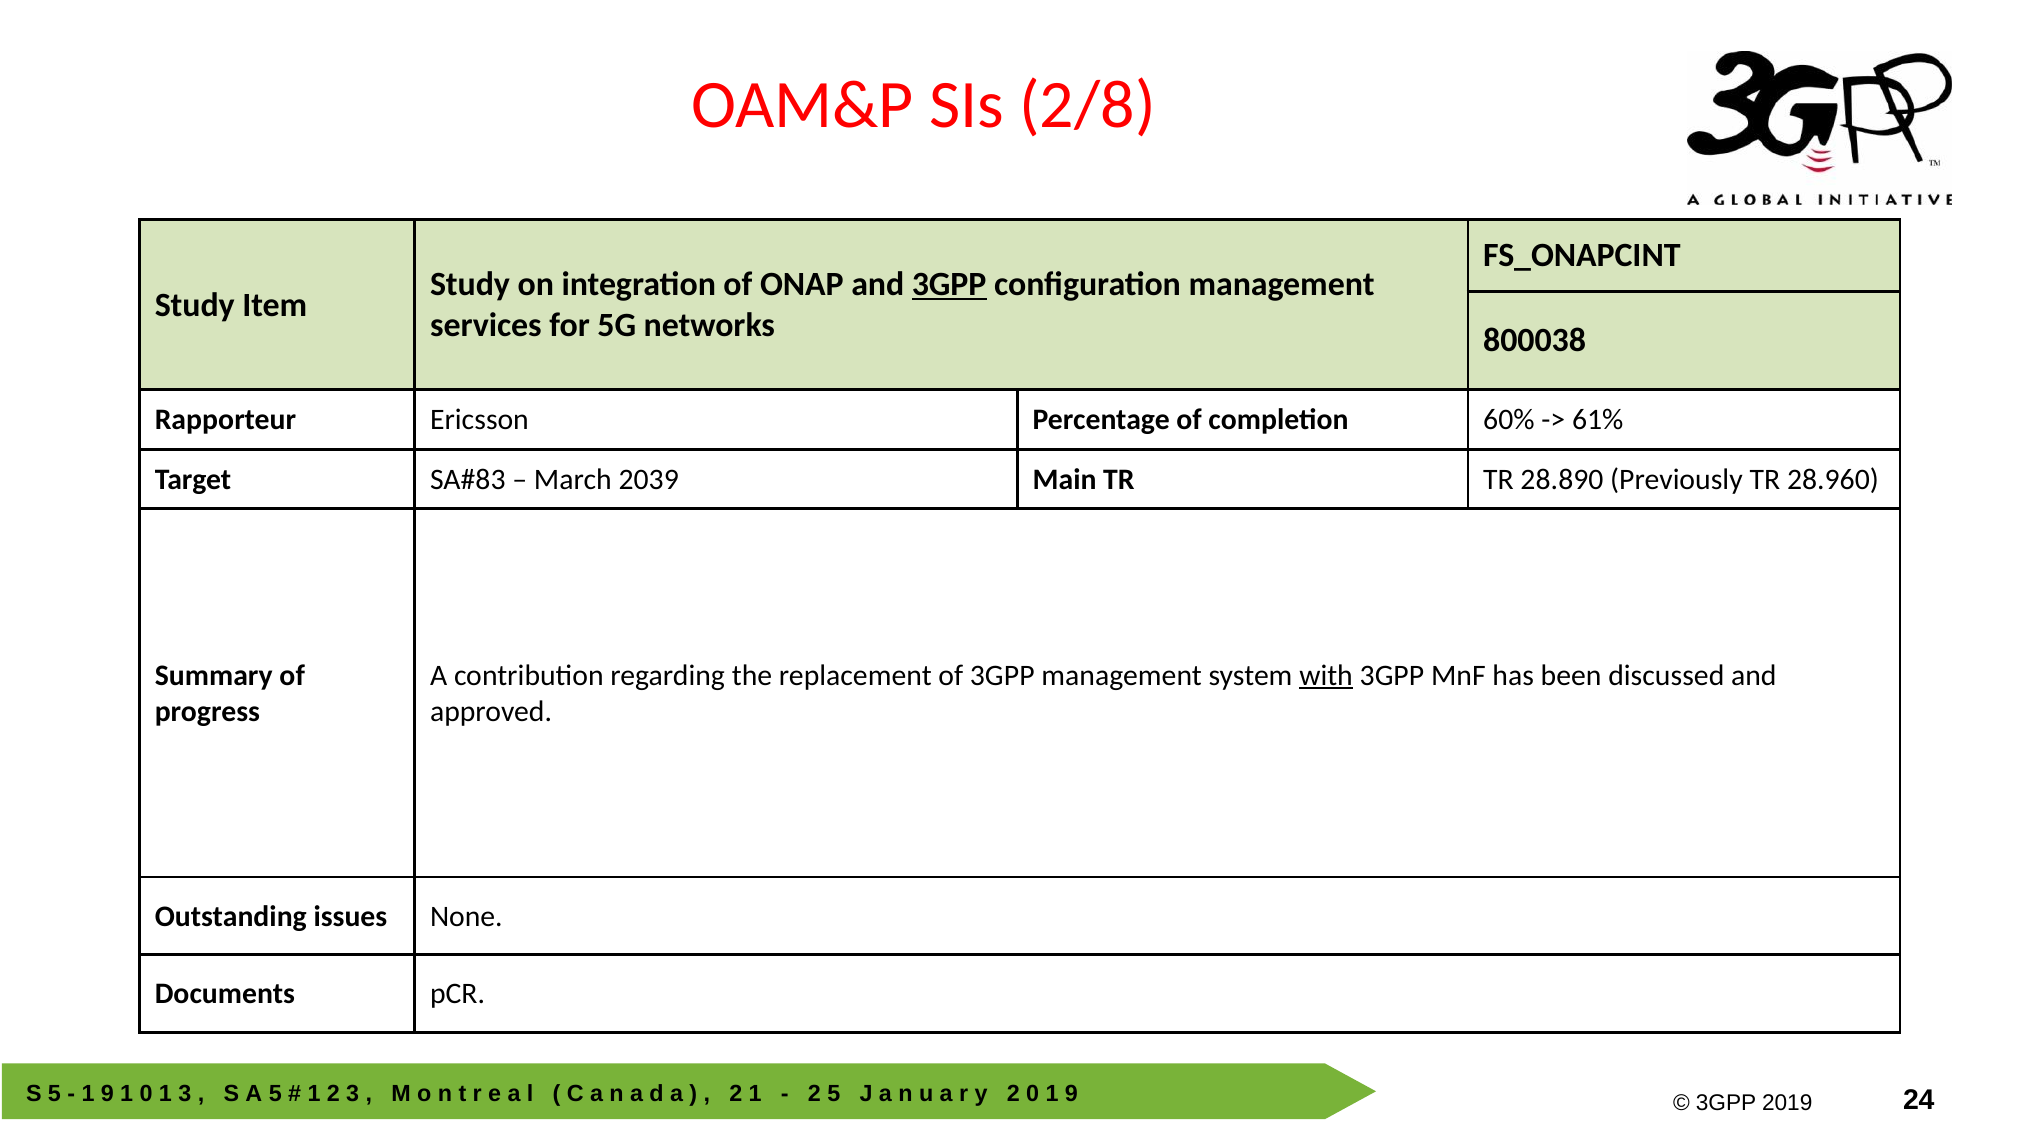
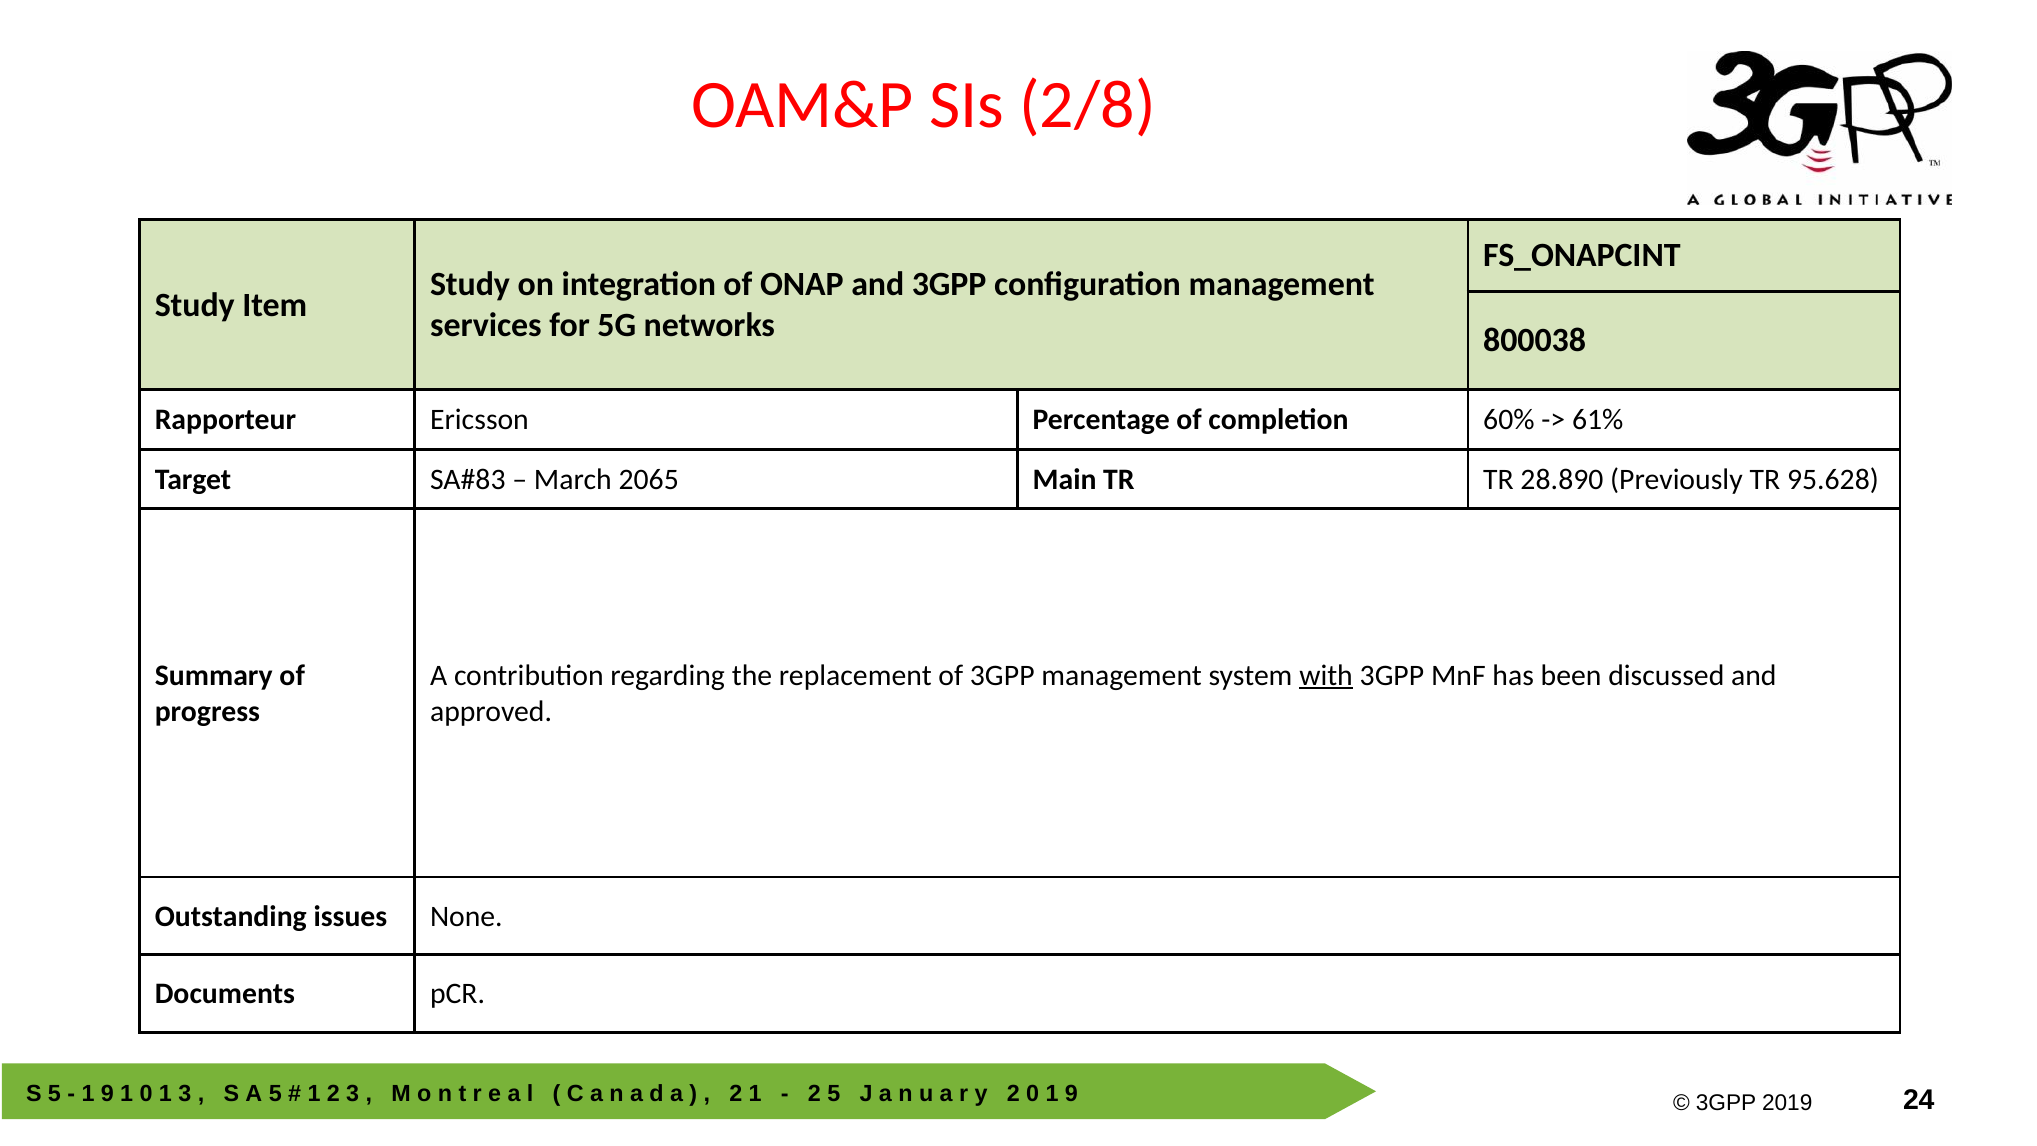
3GPP at (949, 284) underline: present -> none
2039: 2039 -> 2065
28.960: 28.960 -> 95.628
